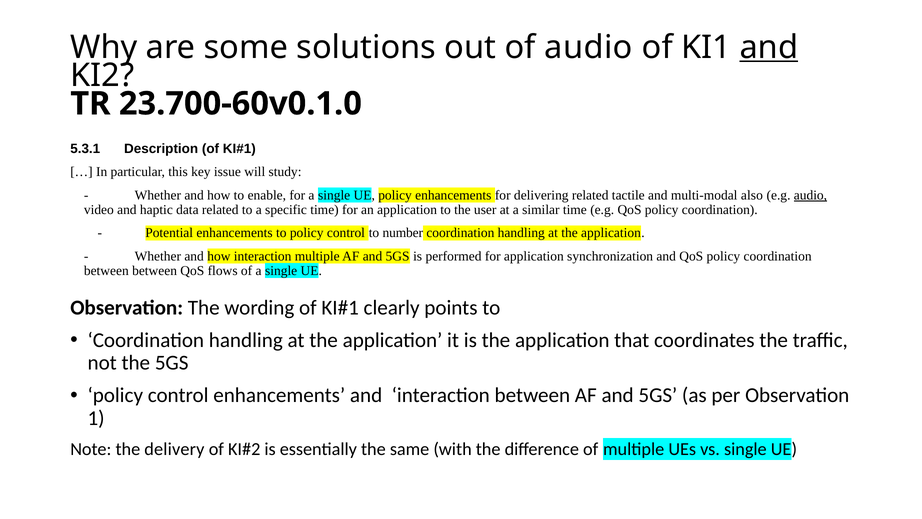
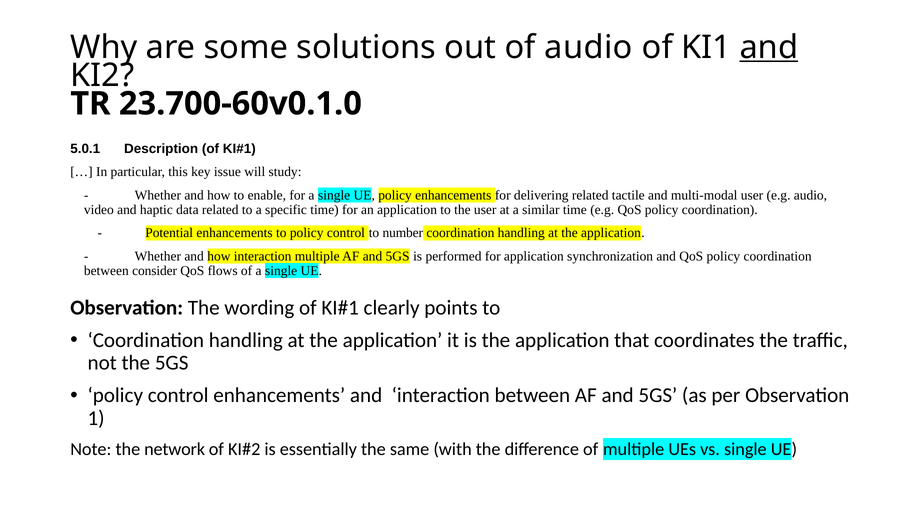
5.3.1: 5.3.1 -> 5.0.1
multi-modal also: also -> user
audio at (810, 195) underline: present -> none
between between: between -> consider
delivery: delivery -> network
